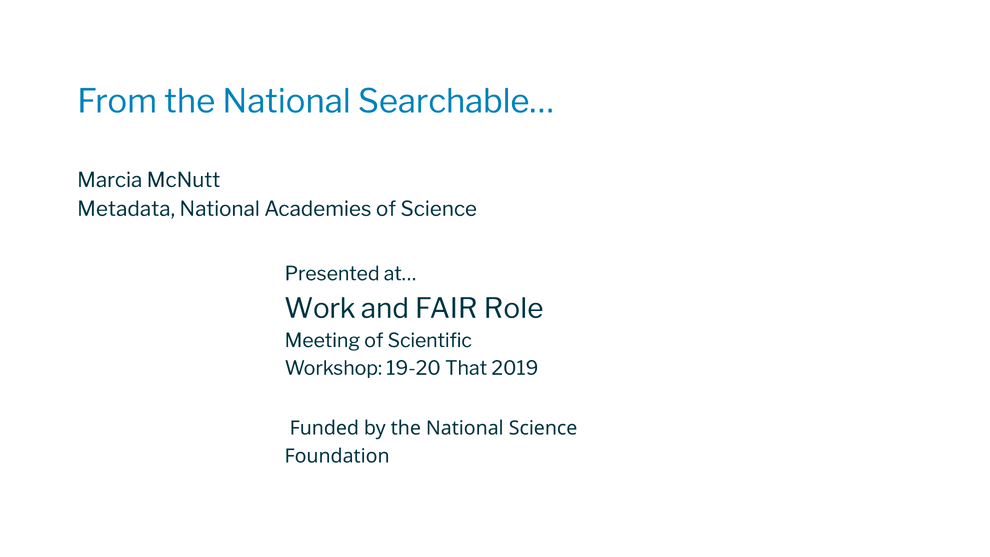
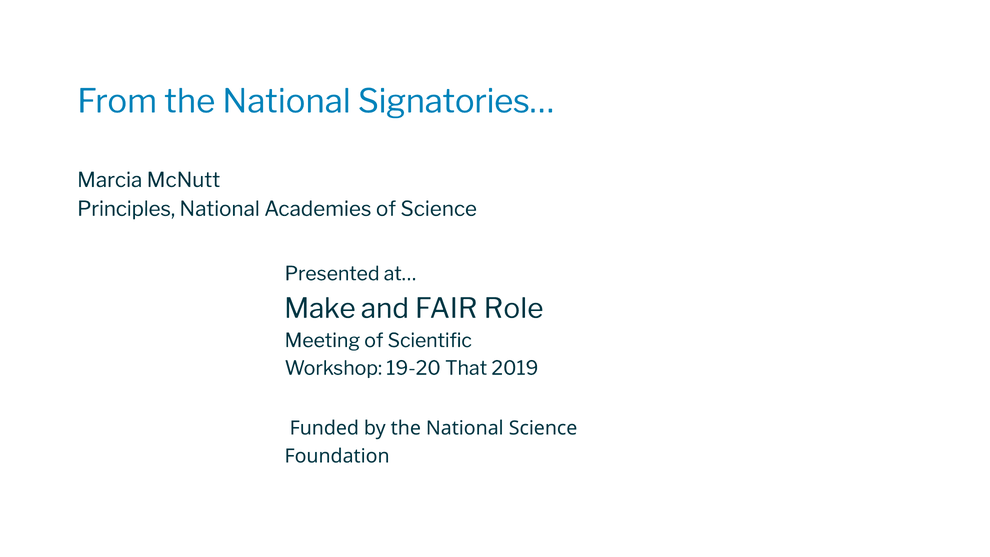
Searchable…: Searchable… -> Signatories…
Metadata: Metadata -> Principles
Work: Work -> Make
